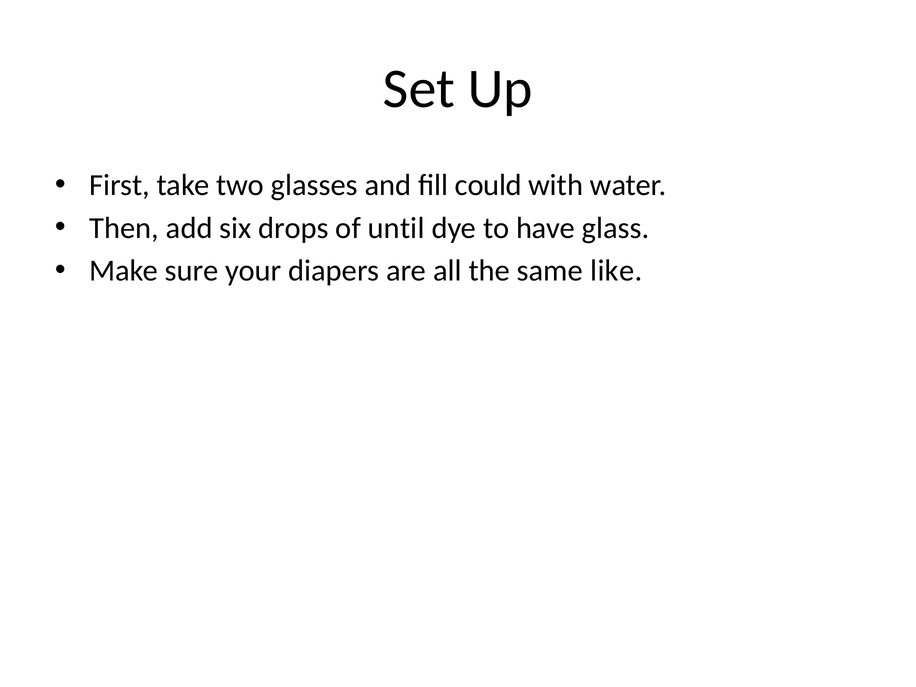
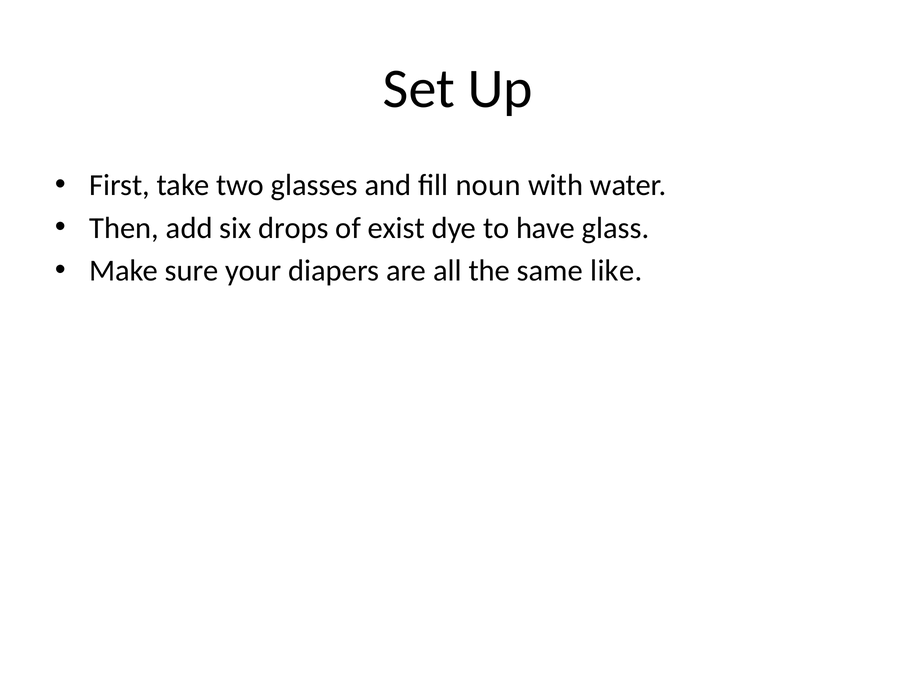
could: could -> noun
until: until -> exist
